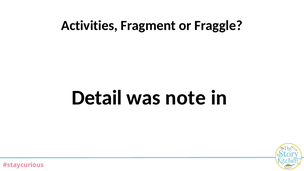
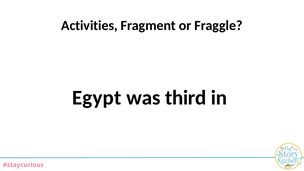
Detail: Detail -> Egypt
note: note -> third
